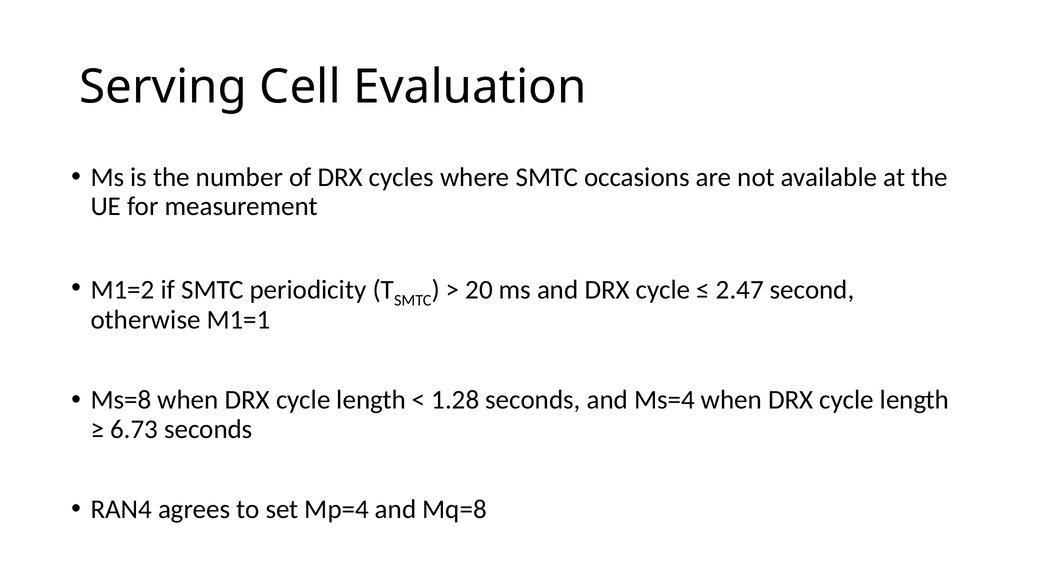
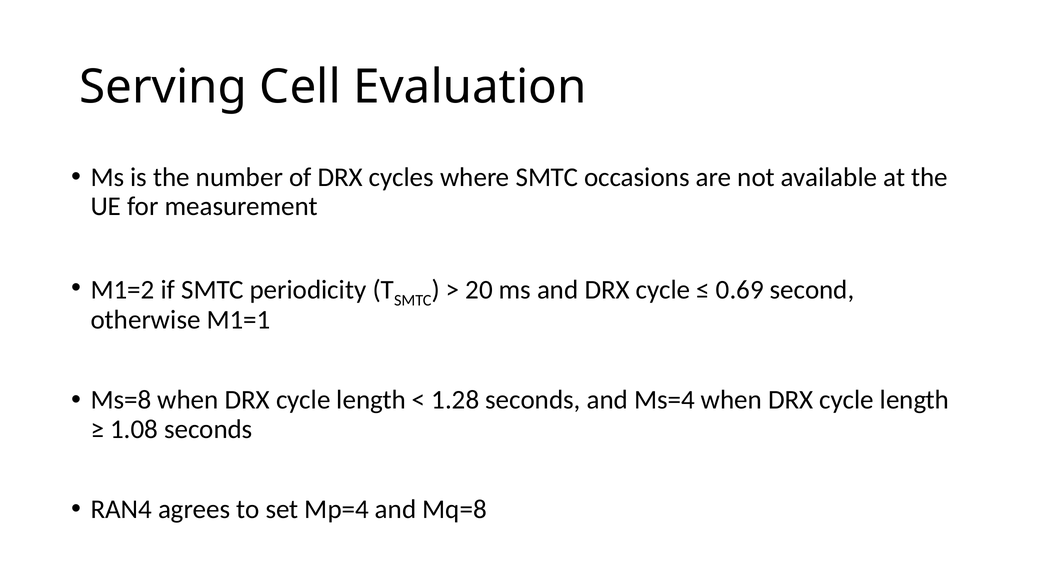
2.47: 2.47 -> 0.69
6.73: 6.73 -> 1.08
